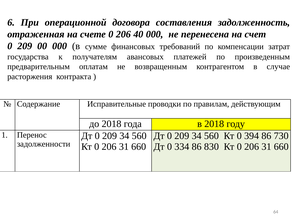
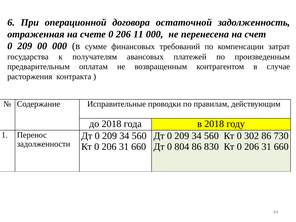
составления: составления -> остаточной
40: 40 -> 11
394: 394 -> 302
334: 334 -> 804
